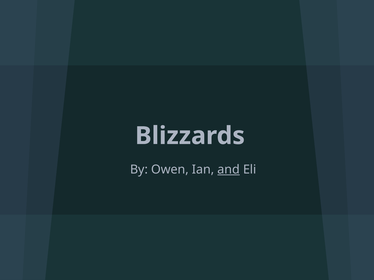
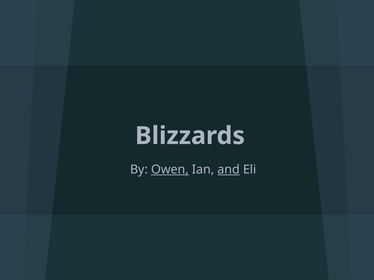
Owen underline: none -> present
